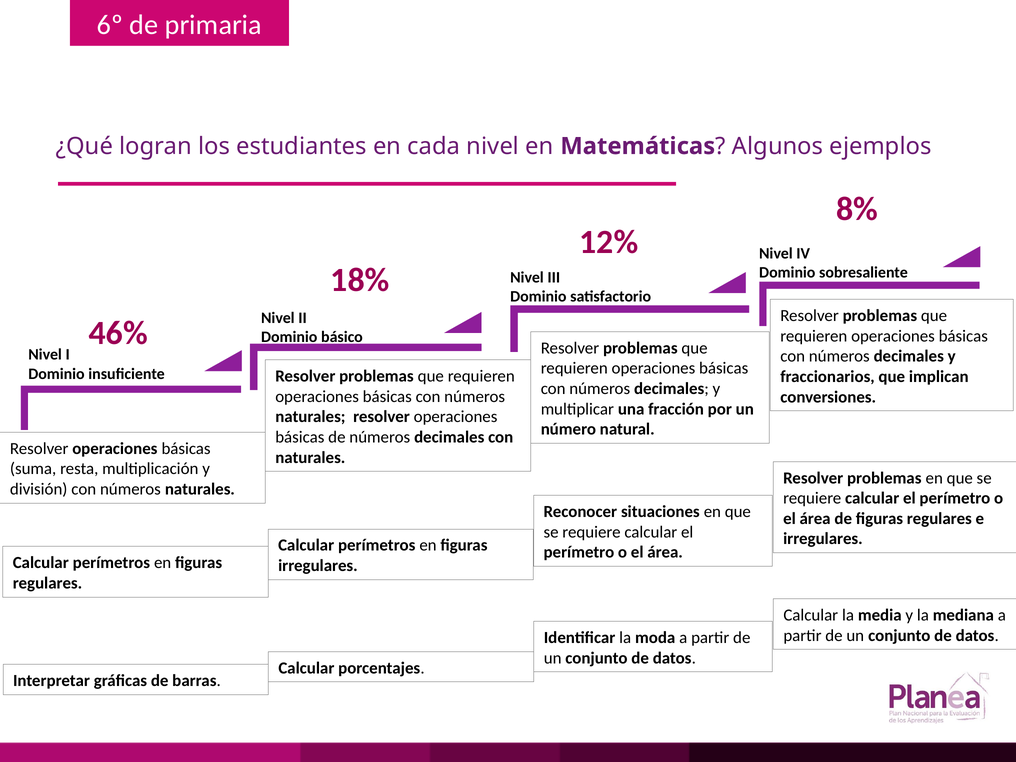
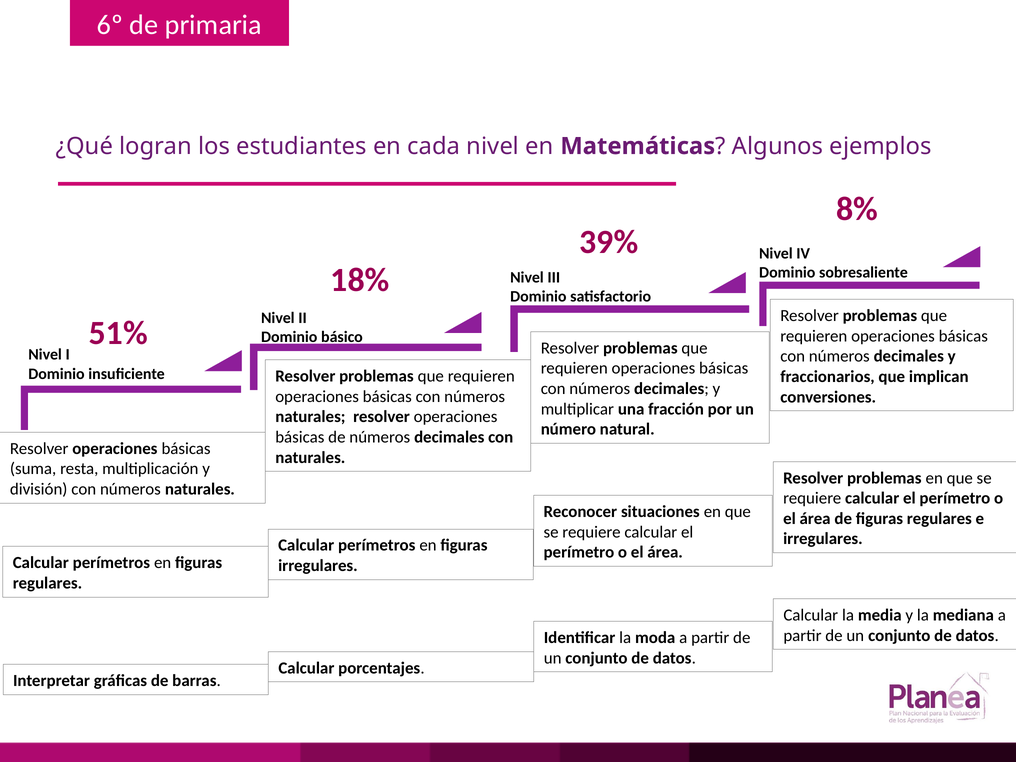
12%: 12% -> 39%
46%: 46% -> 51%
